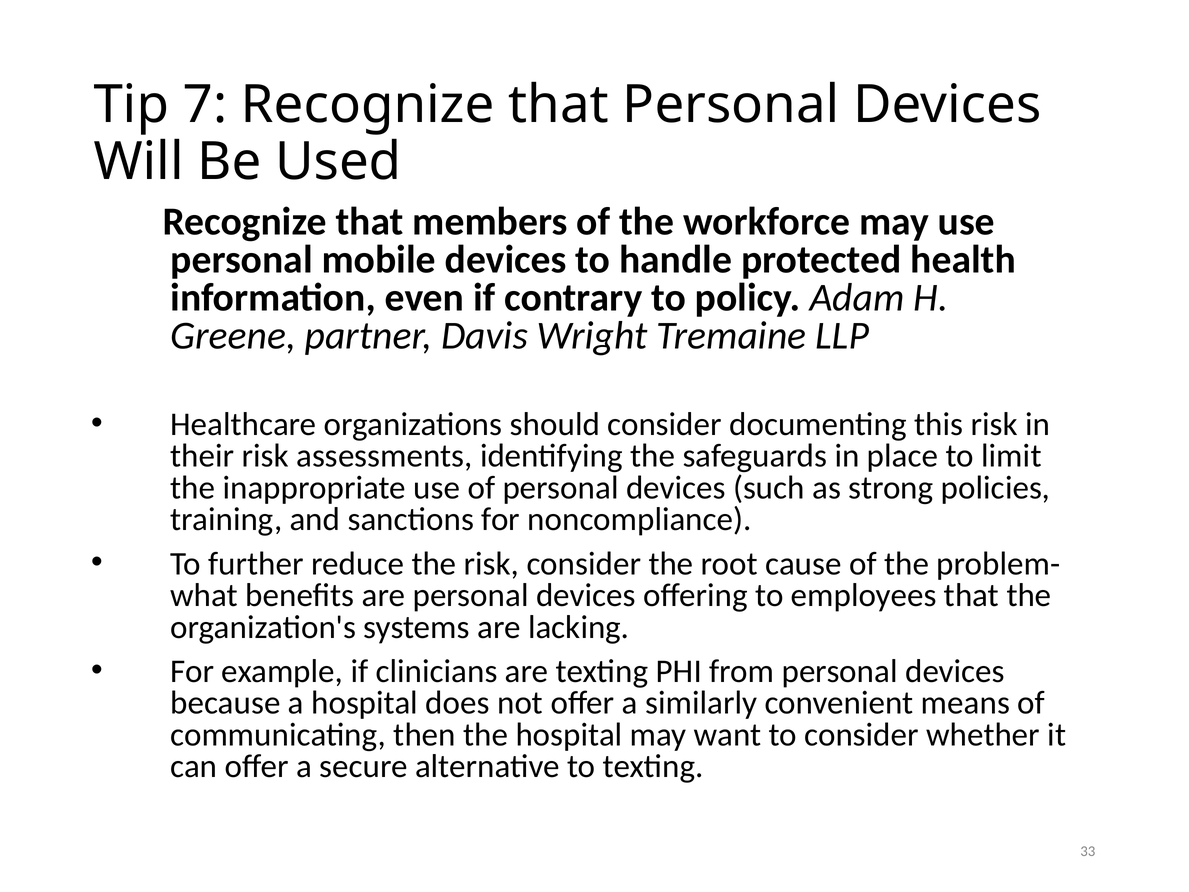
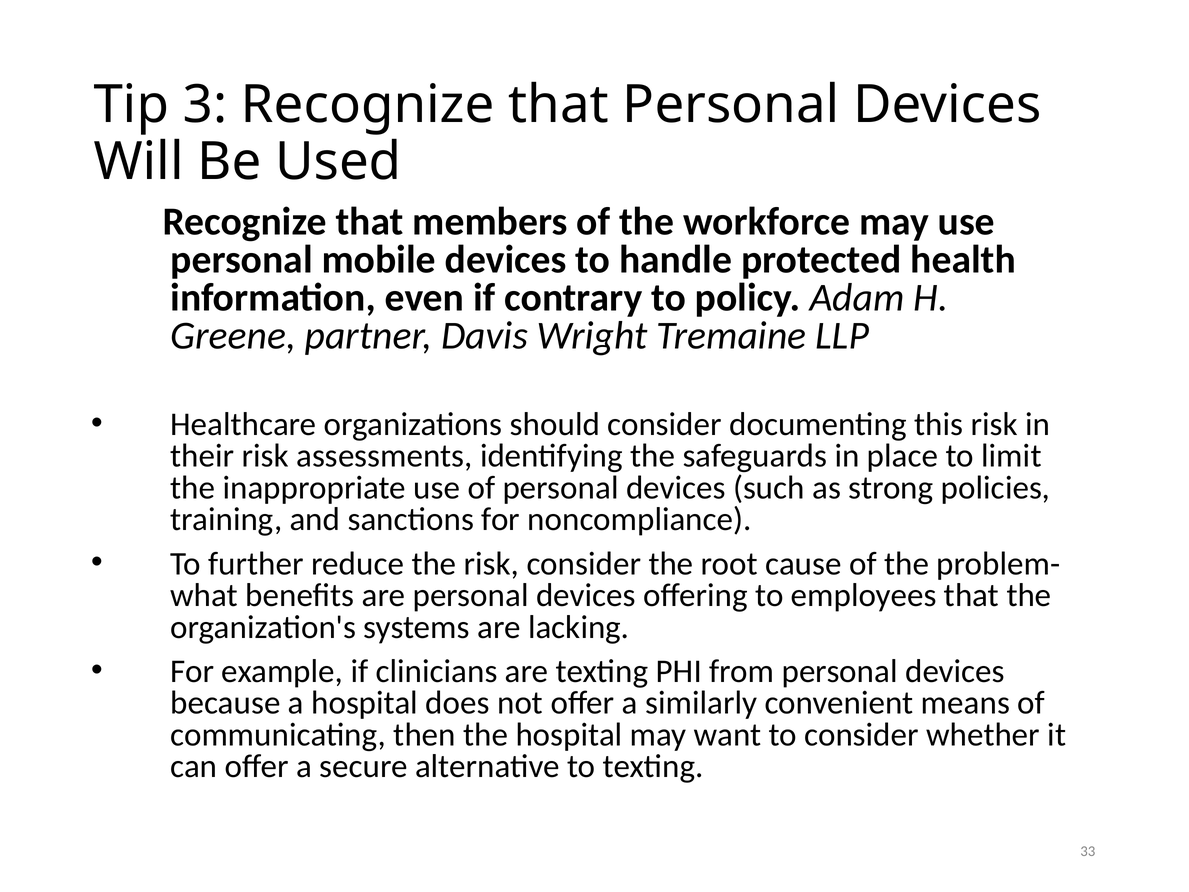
7: 7 -> 3
